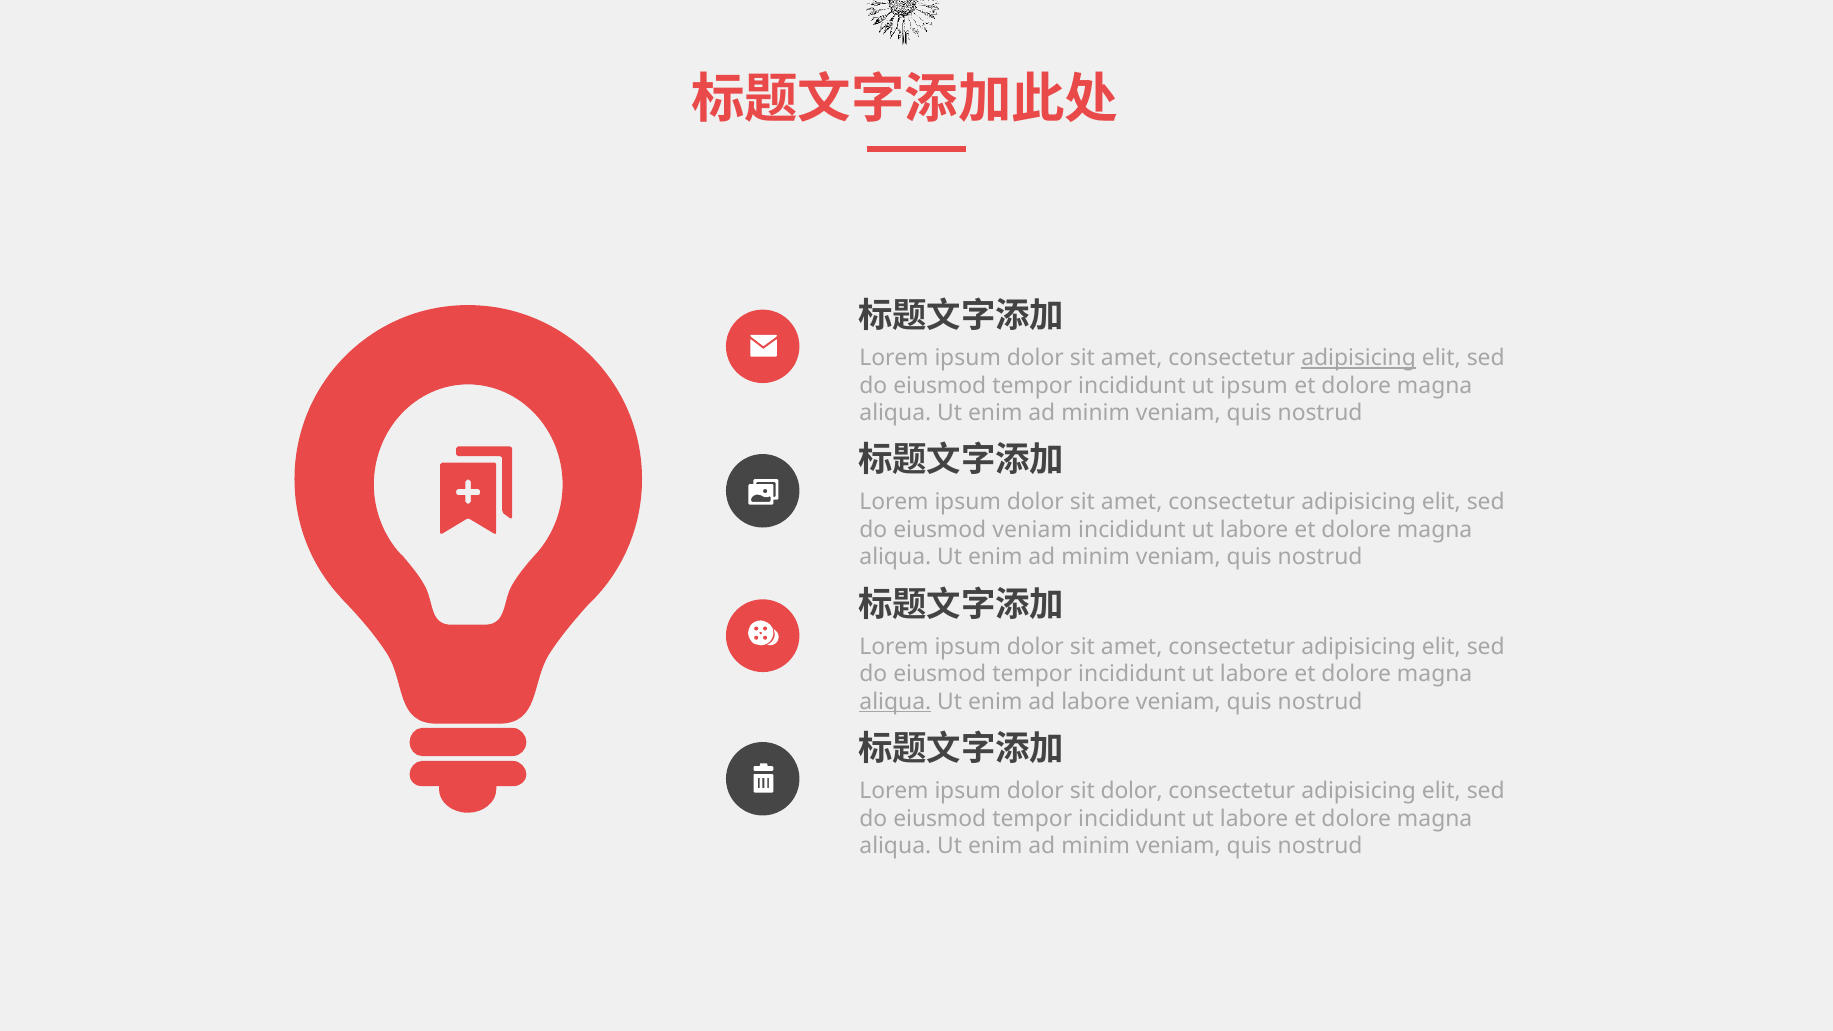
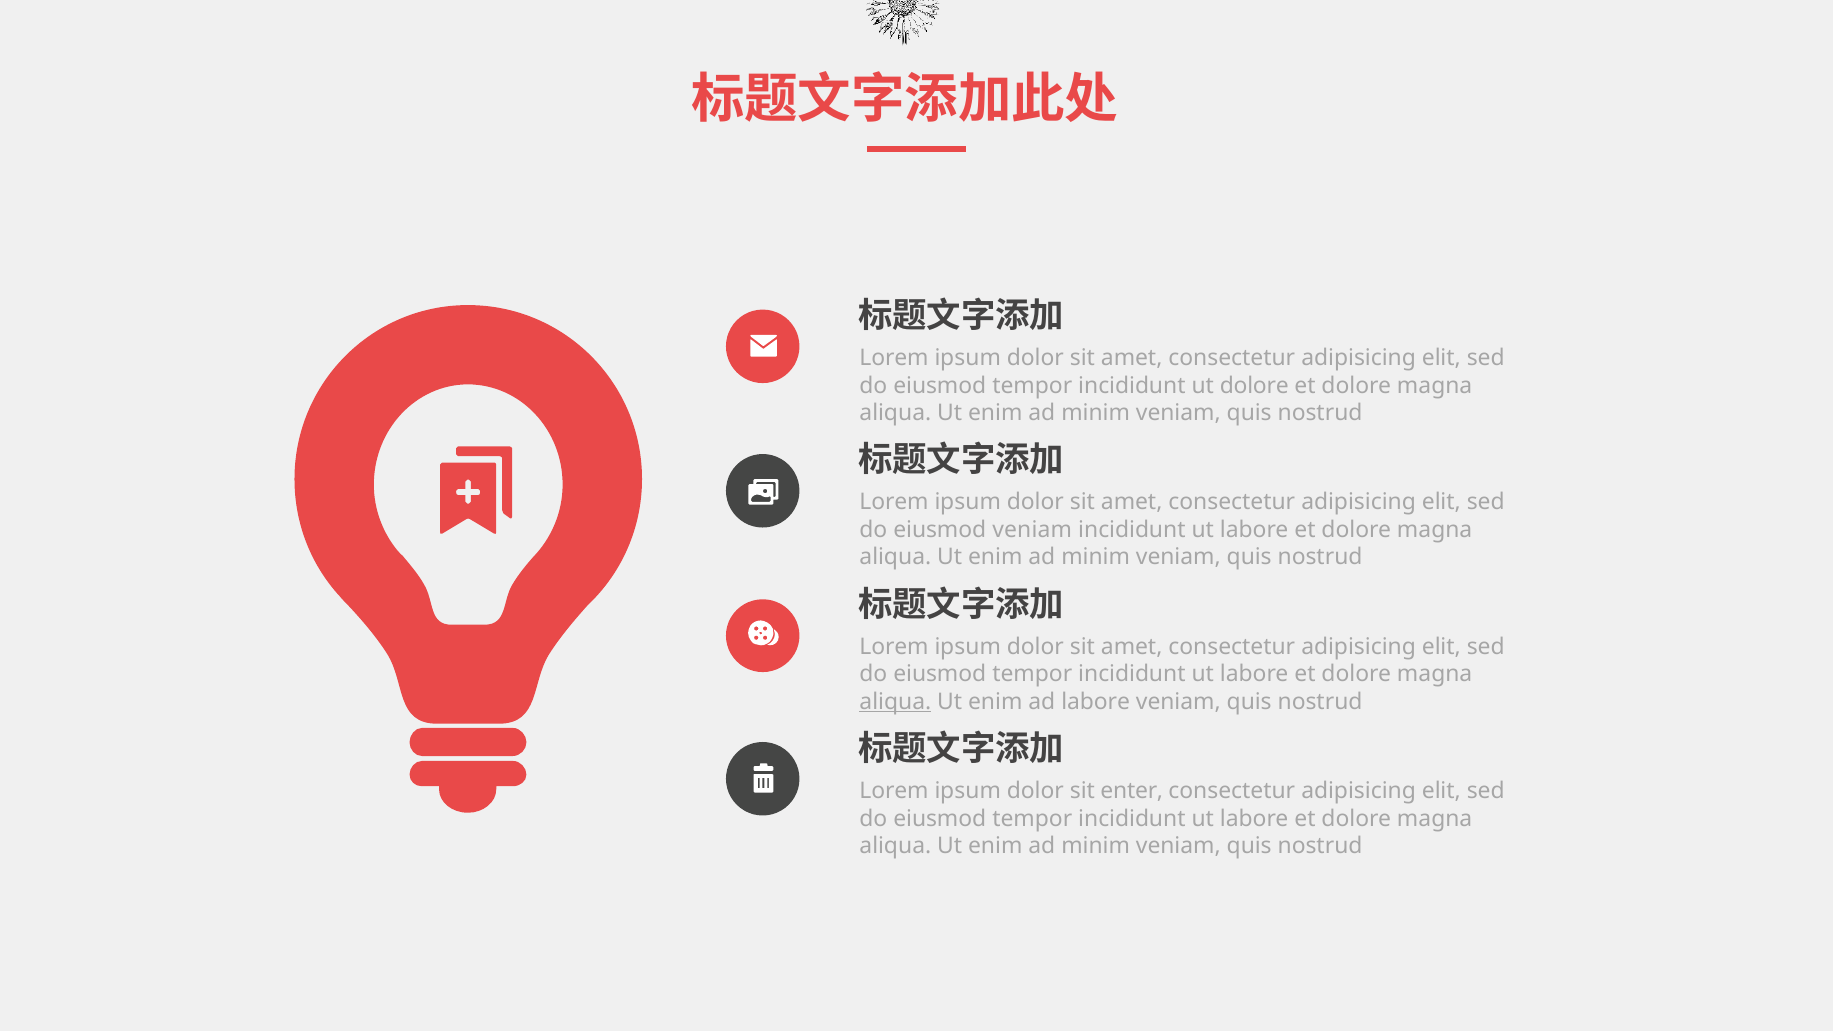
adipisicing at (1359, 358) underline: present -> none
ut ipsum: ipsum -> dolore
sit dolor: dolor -> enter
